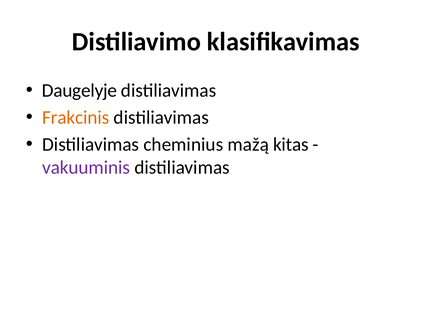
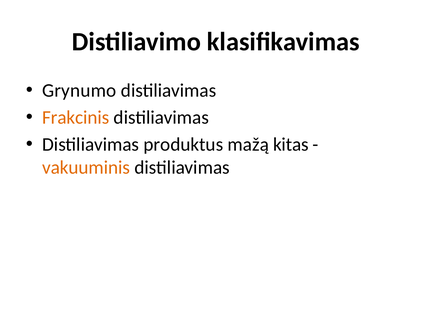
Daugelyje: Daugelyje -> Grynumo
cheminius: cheminius -> produktus
vakuuminis colour: purple -> orange
